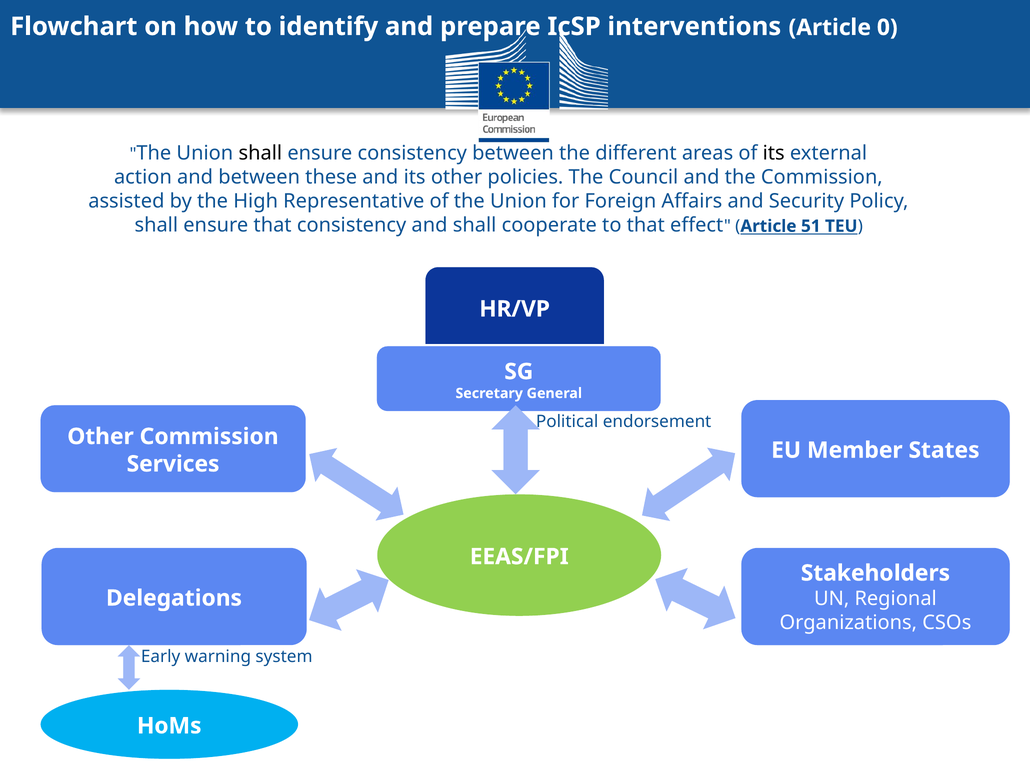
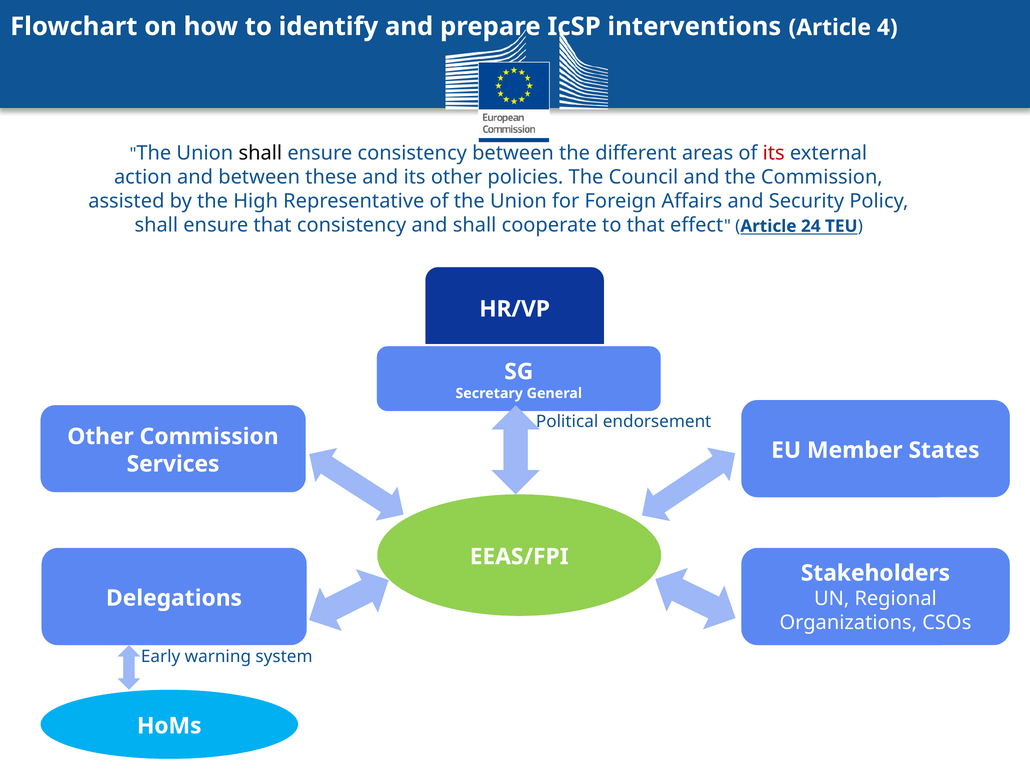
0: 0 -> 4
its at (774, 153) colour: black -> red
51: 51 -> 24
